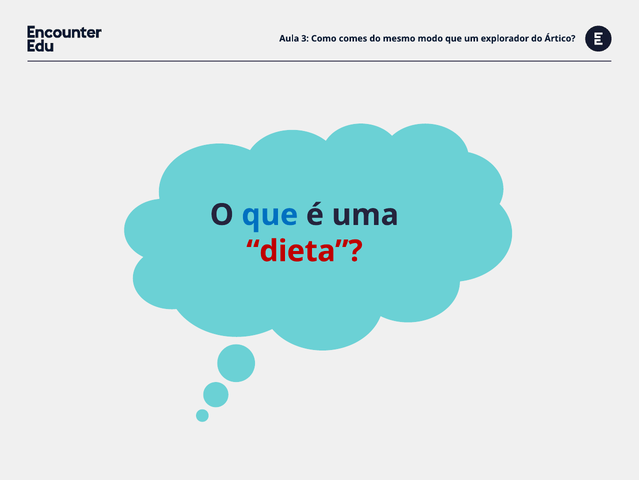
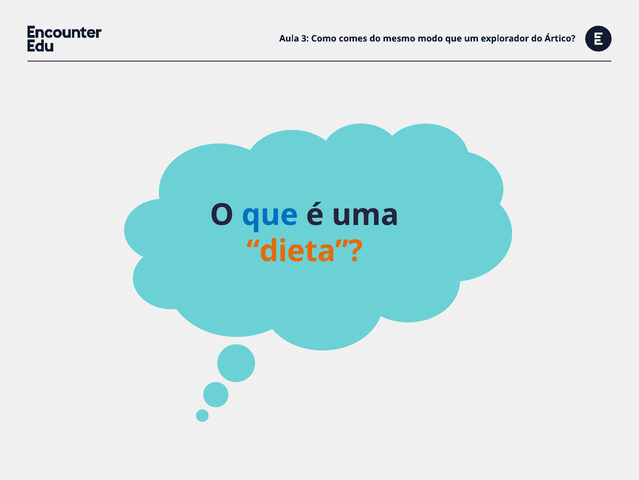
dieta colour: red -> orange
